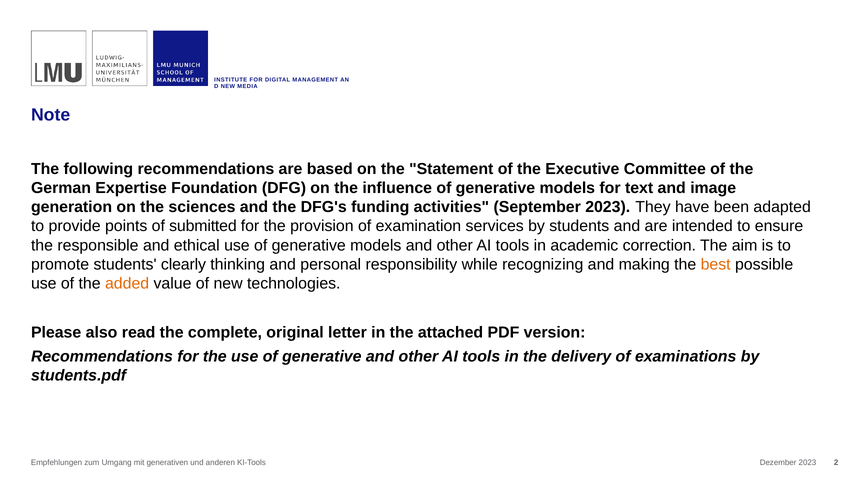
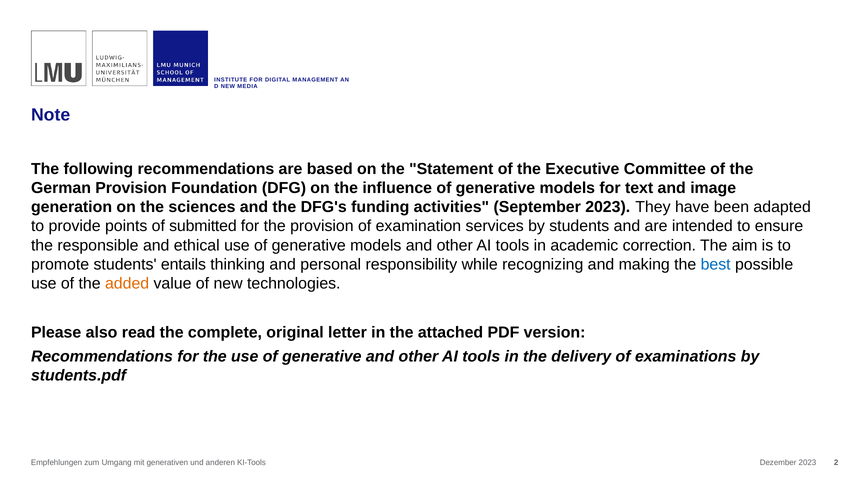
German Expertise: Expertise -> Provision
clearly: clearly -> entails
best colour: orange -> blue
